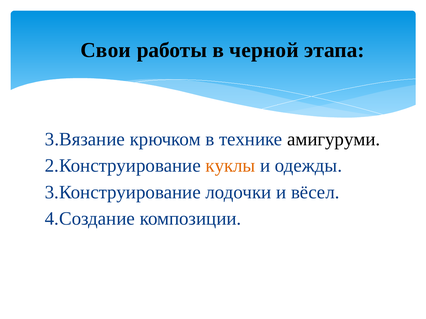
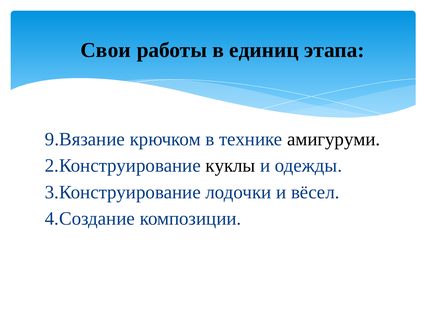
черной: черной -> единиц
3.Вязание: 3.Вязание -> 9.Вязание
куклы colour: orange -> black
